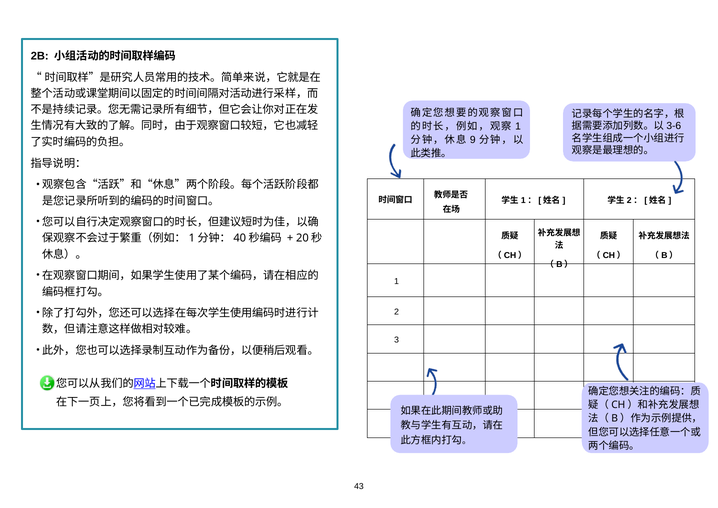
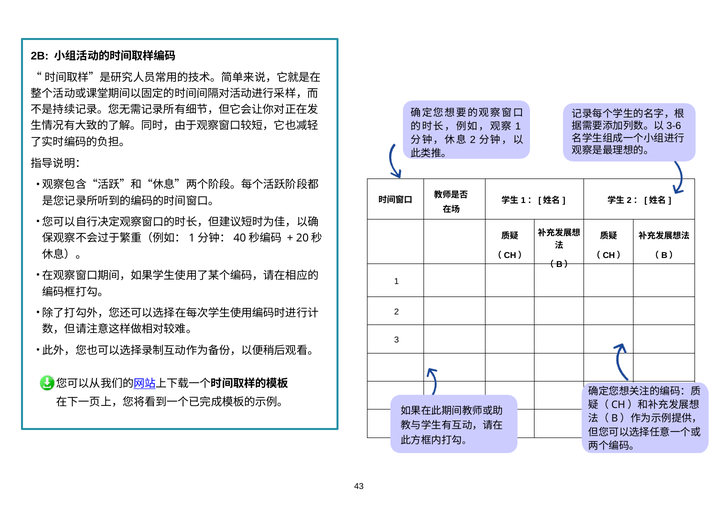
9 at (473, 140): 9 -> 2
